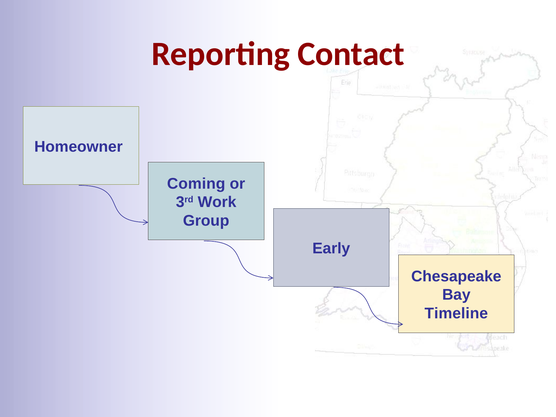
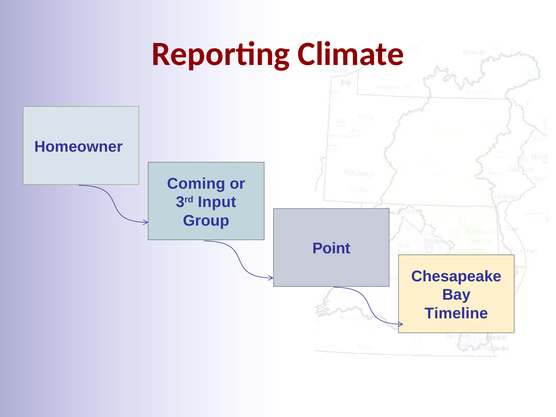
Contact: Contact -> Climate
Work: Work -> Input
Early: Early -> Point
